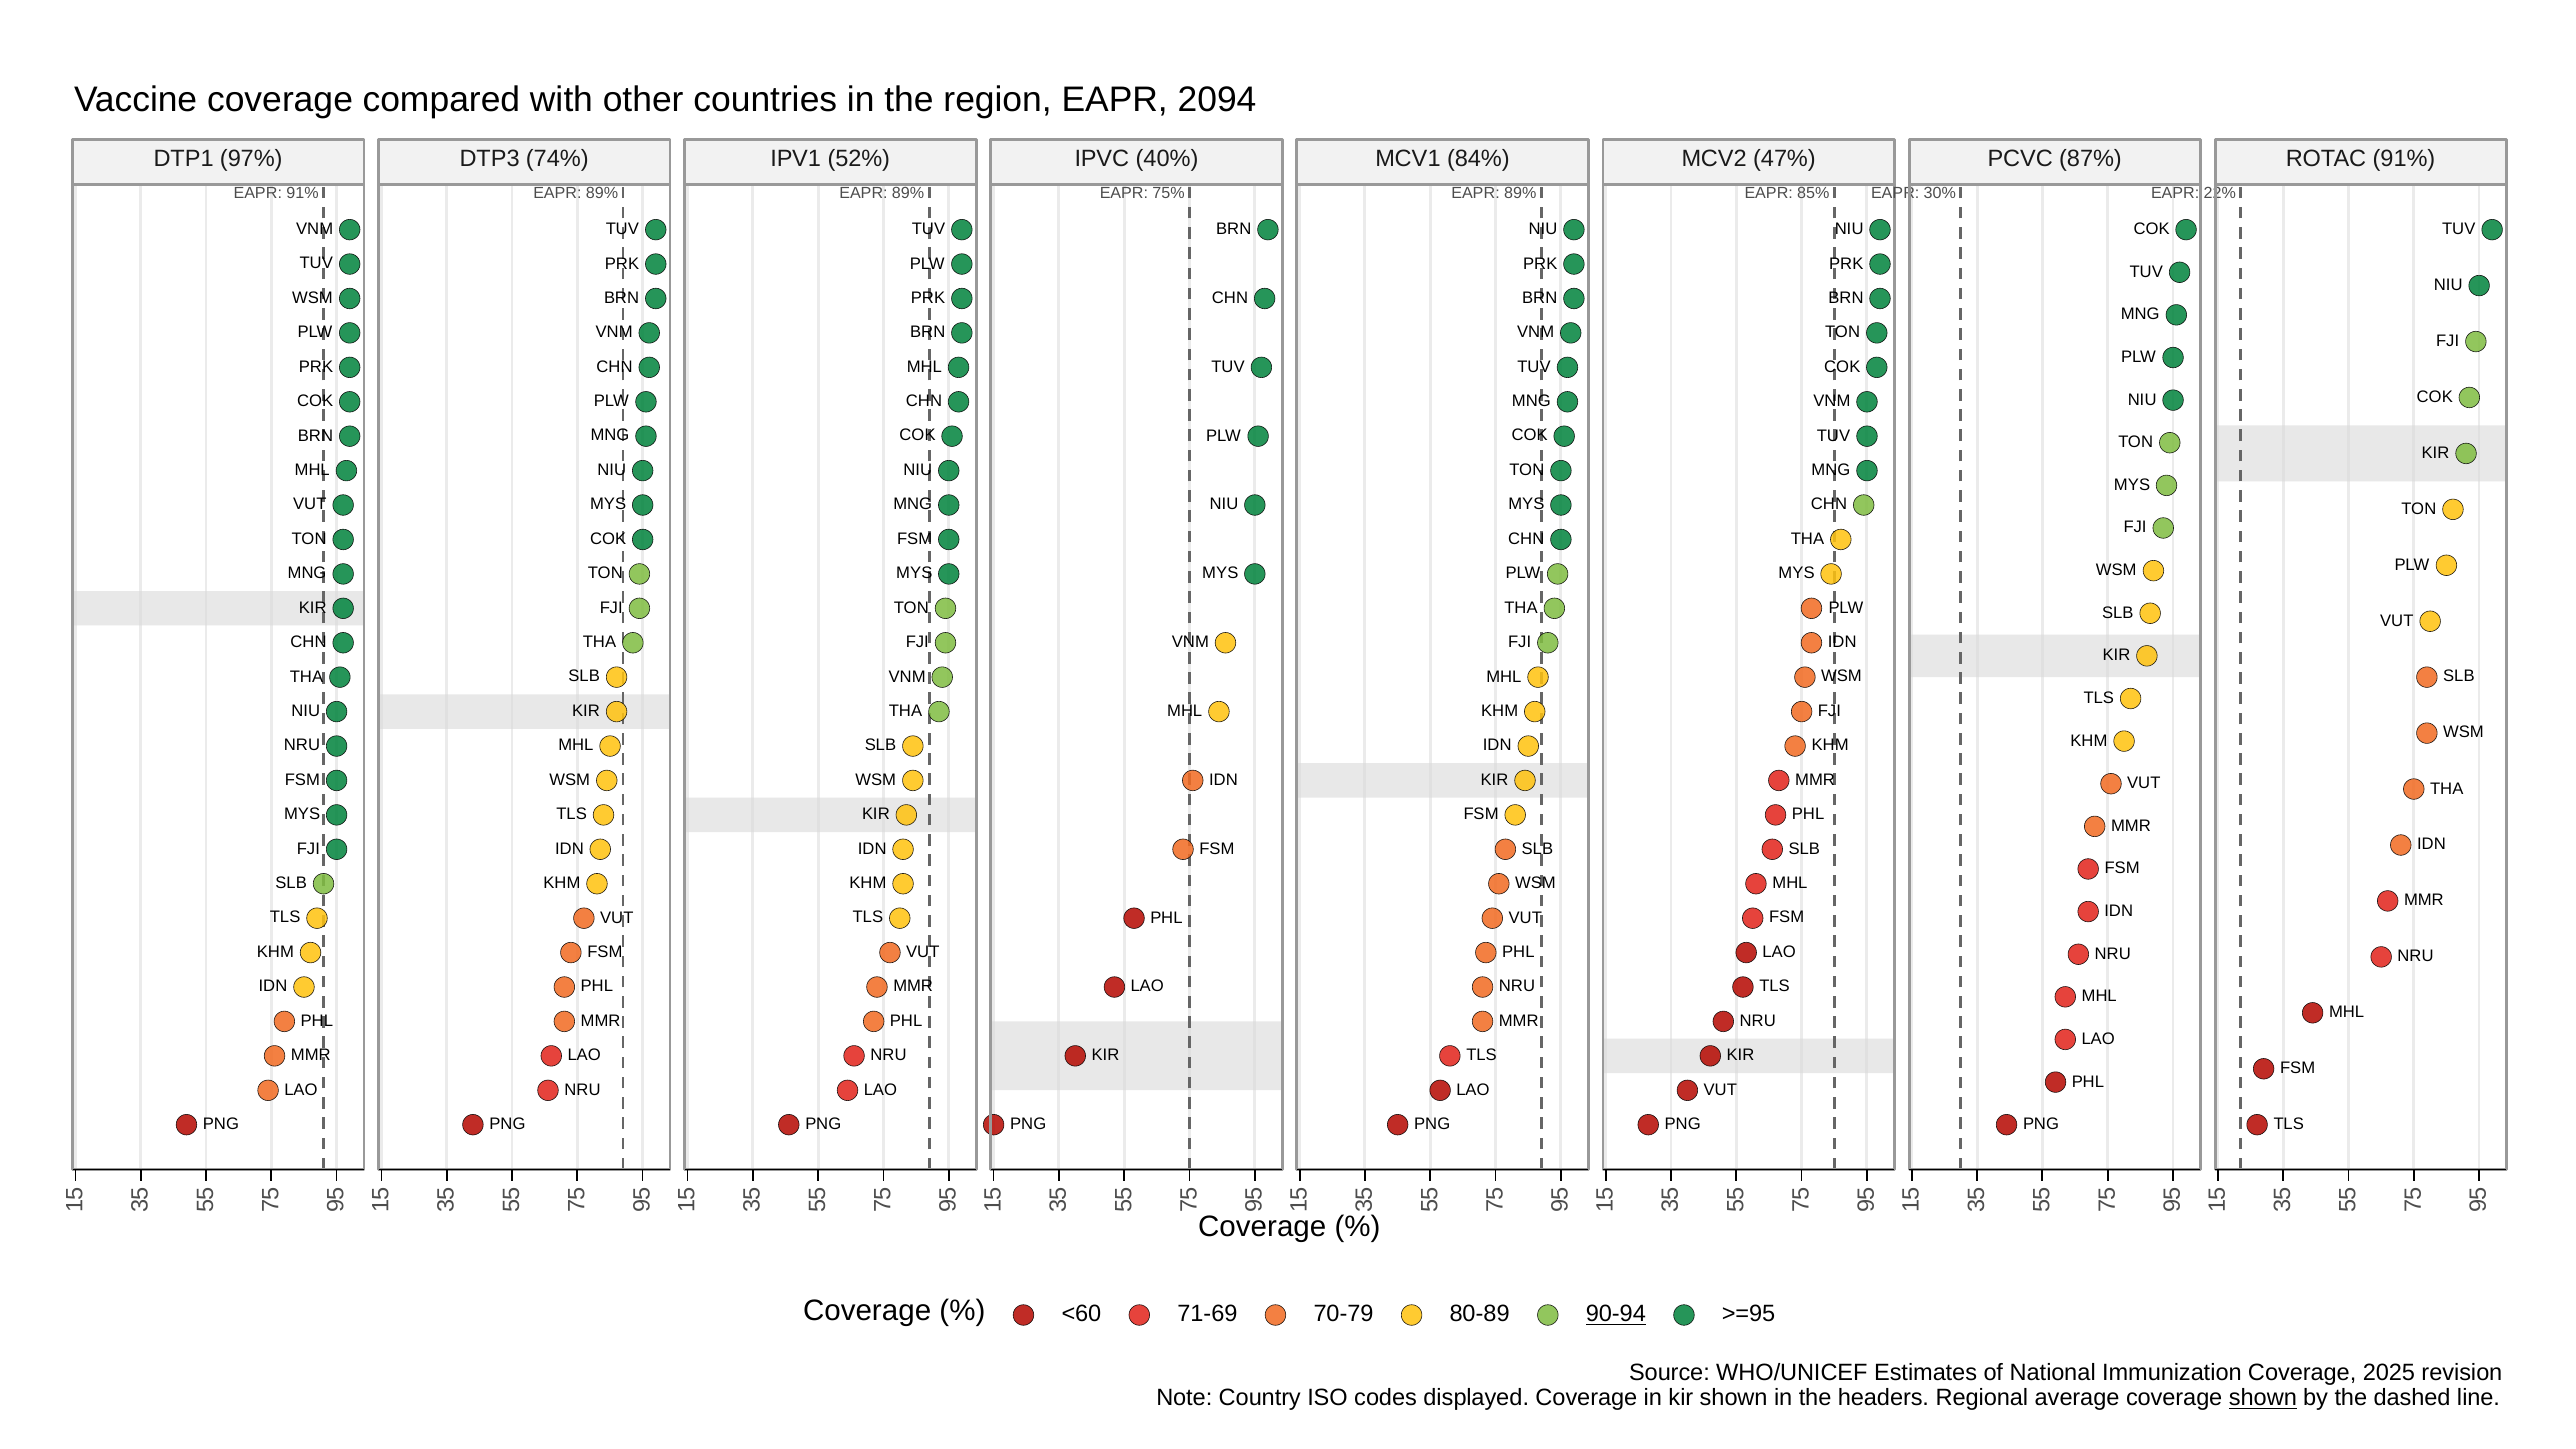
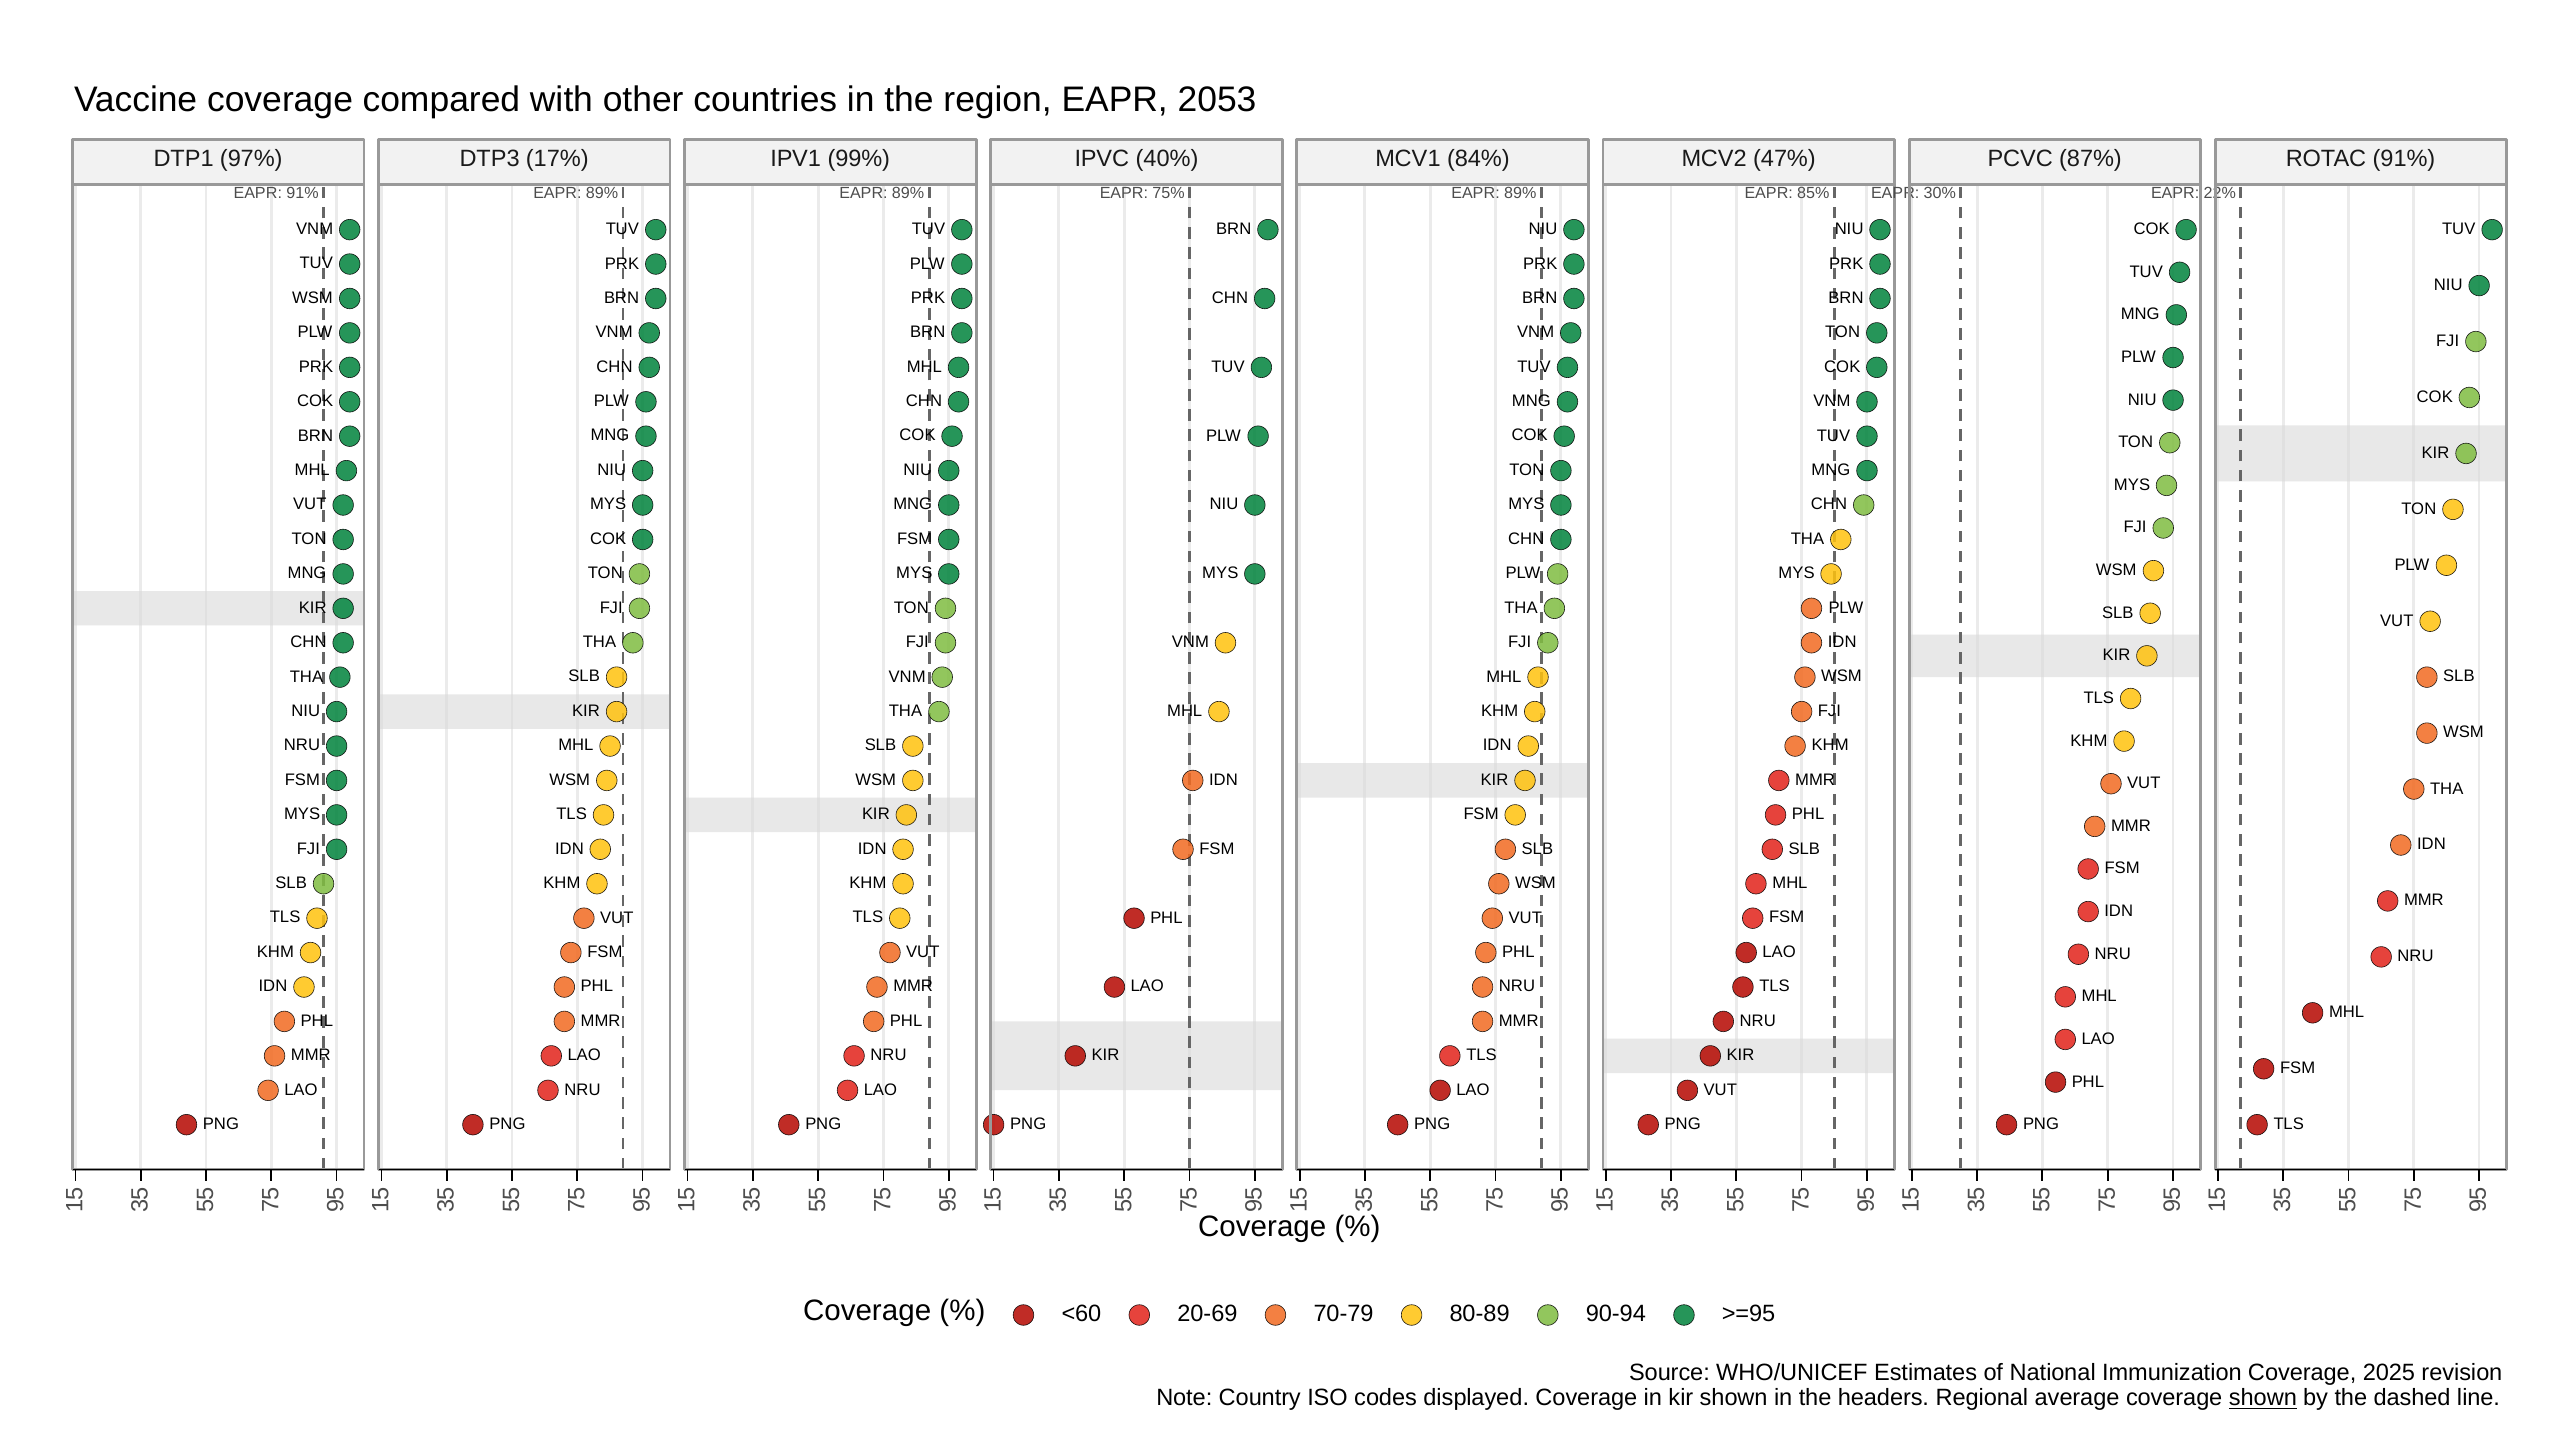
2094: 2094 -> 2053
74%: 74% -> 17%
52%: 52% -> 99%
71-69: 71-69 -> 20-69
90-94 underline: present -> none
